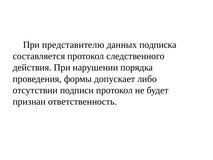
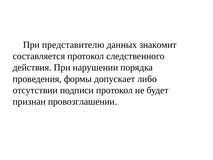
подписка: подписка -> знакомит
ответственность: ответственность -> провозглашении
